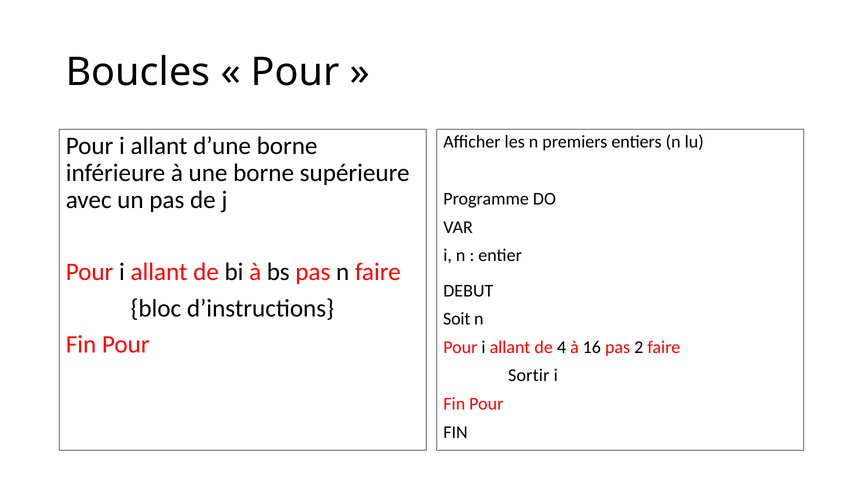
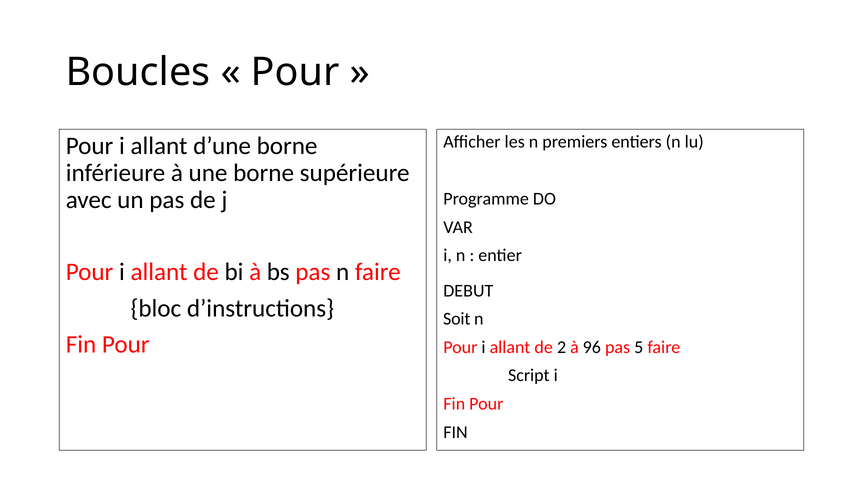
4: 4 -> 2
16: 16 -> 96
2: 2 -> 5
Sortir: Sortir -> Script
